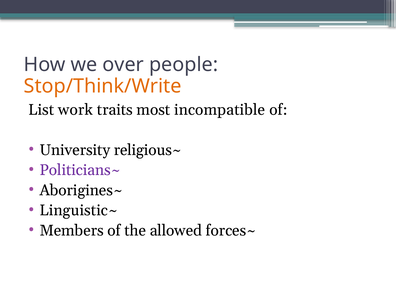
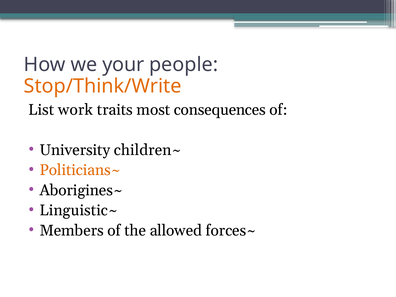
over: over -> your
incompatible: incompatible -> consequences
religious~: religious~ -> children~
Politicians~ colour: purple -> orange
